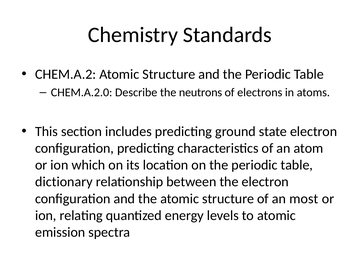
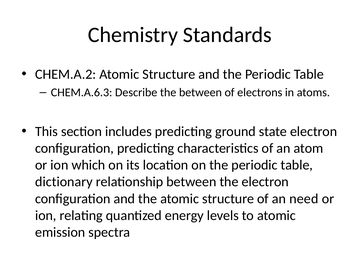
CHEM.A.2.0: CHEM.A.2.0 -> CHEM.A.6.3
the neutrons: neutrons -> between
most: most -> need
